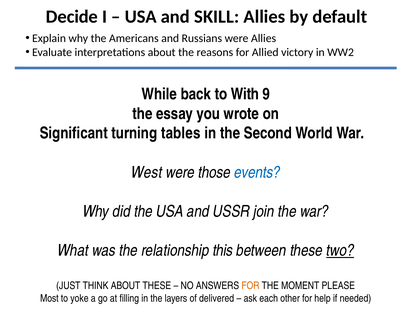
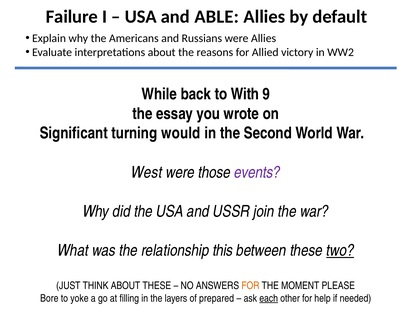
Decide: Decide -> Failure
SKILL: SKILL -> ABLE
tables: tables -> would
events colour: blue -> purple
Most: Most -> Bore
delivered: delivered -> prepared
each underline: none -> present
